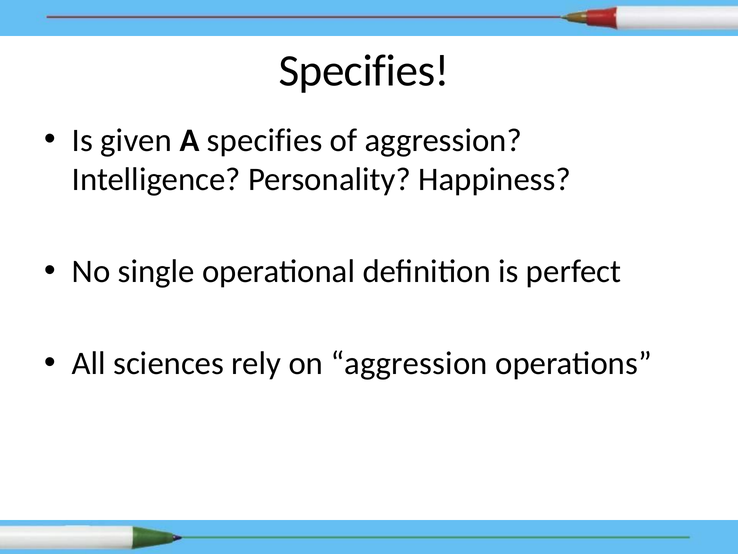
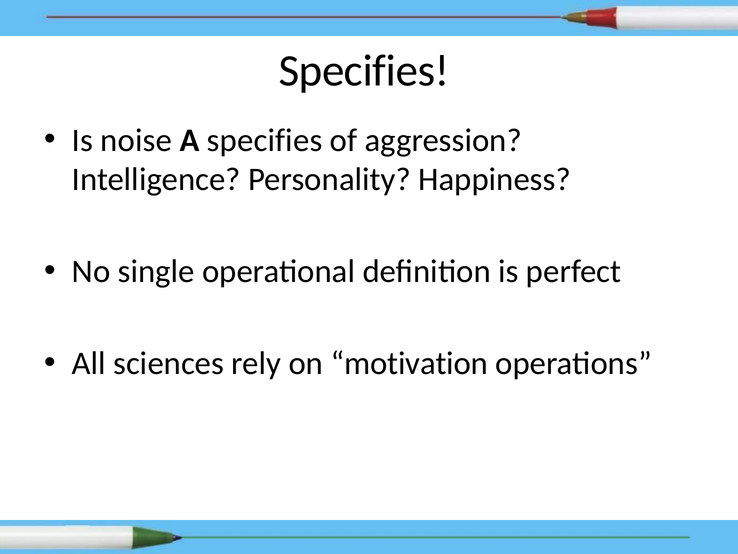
given: given -> noise
on aggression: aggression -> motivation
